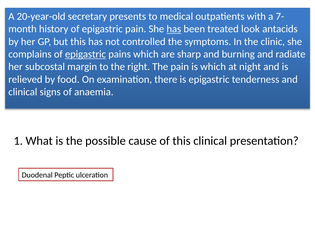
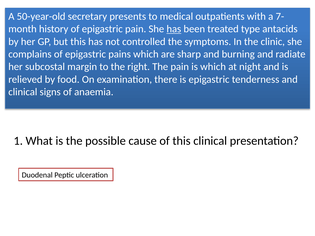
20-year-old: 20-year-old -> 50-year-old
look: look -> type
epigastric at (86, 54) underline: present -> none
